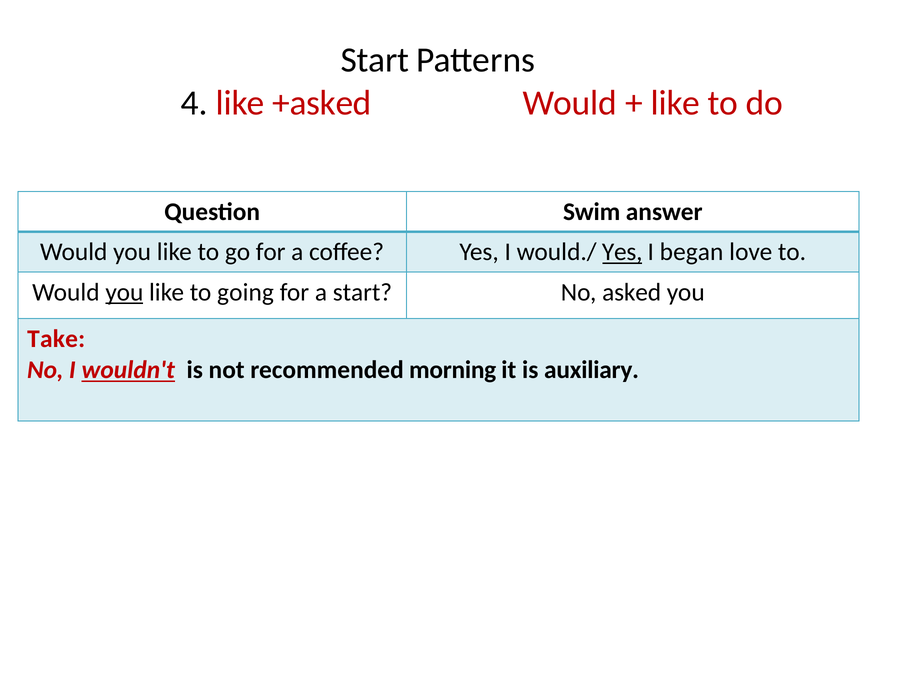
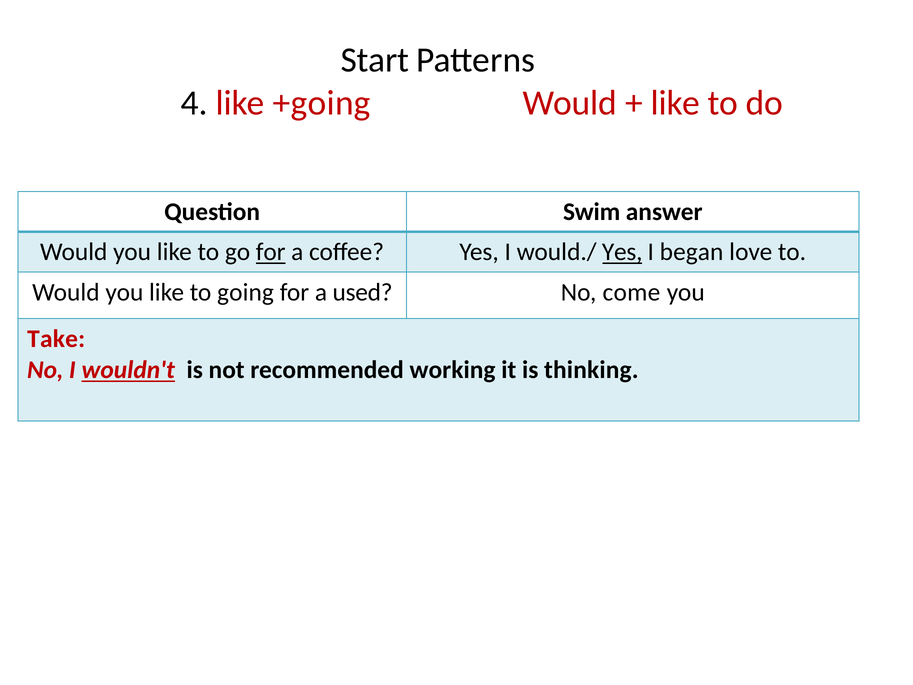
+asked: +asked -> +going
for at (271, 252) underline: none -> present
you at (124, 292) underline: present -> none
a start: start -> used
asked: asked -> come
morning: morning -> working
auxiliary: auxiliary -> thinking
